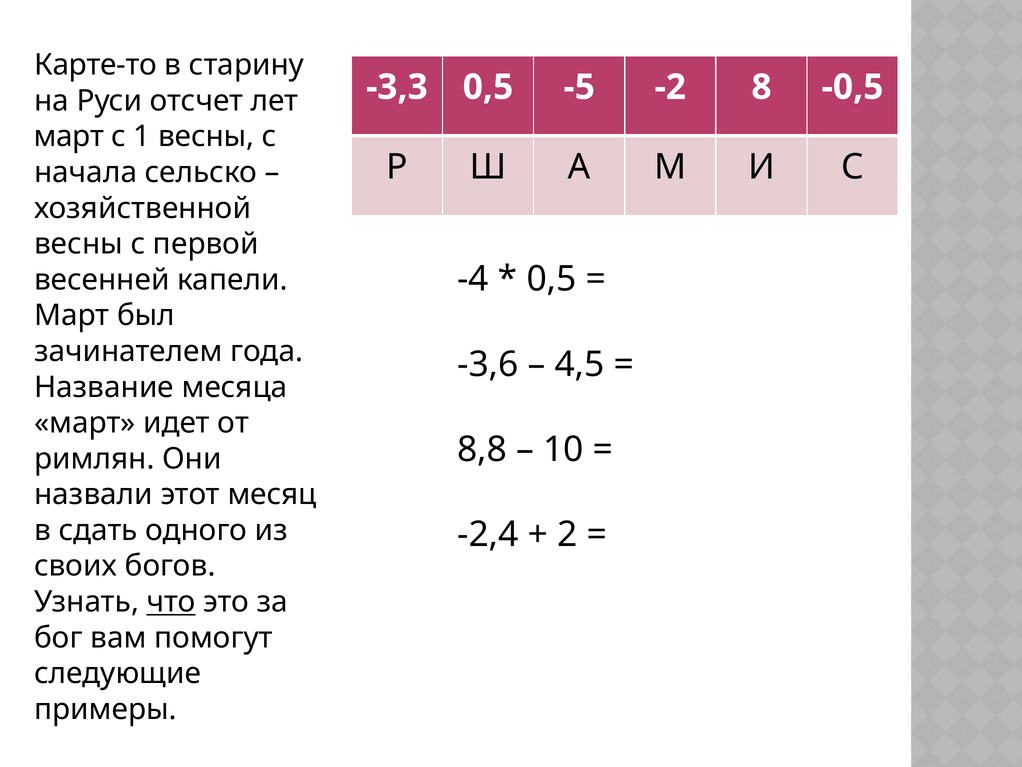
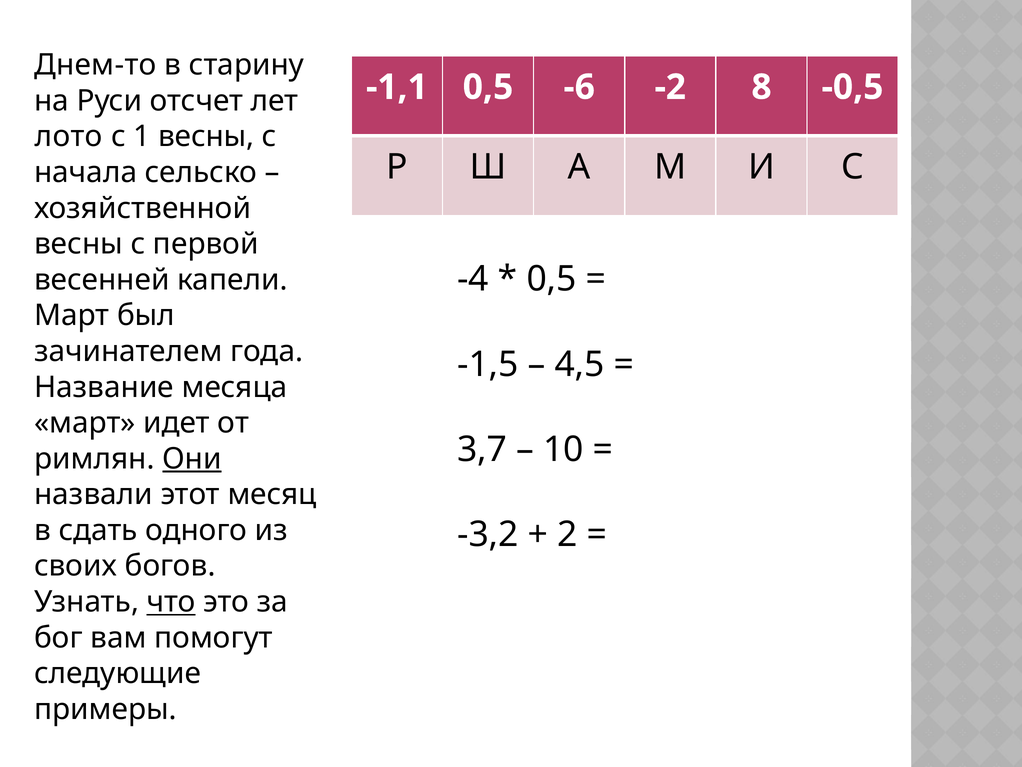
Карте-то: Карте-то -> Днем-то
-3,3: -3,3 -> -1,1
-5: -5 -> -6
март at (69, 137): март -> лото
-3,6: -3,6 -> -1,5
8,8: 8,8 -> 3,7
Они underline: none -> present
-2,4: -2,4 -> -3,2
